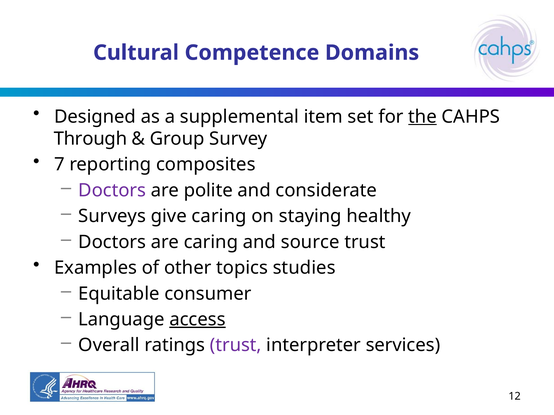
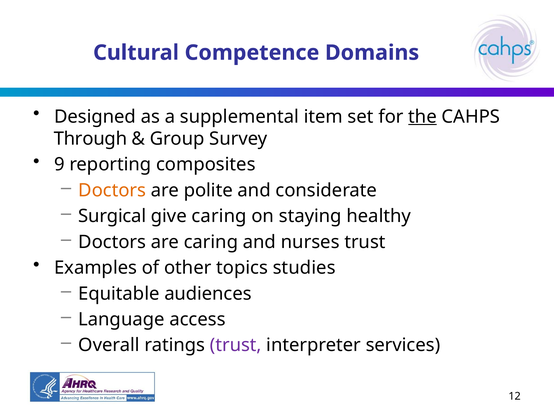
7: 7 -> 9
Doctors at (112, 191) colour: purple -> orange
Surveys: Surveys -> Surgical
source: source -> nurses
consumer: consumer -> audiences
access underline: present -> none
